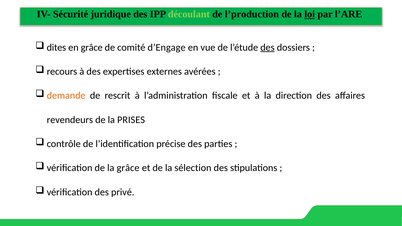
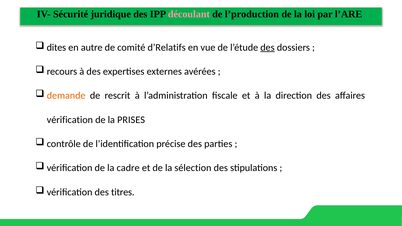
découlant colour: light green -> pink
loi underline: present -> none
en grâce: grâce -> autre
d’Engage: d’Engage -> d’Relatifs
revendeurs at (70, 120): revendeurs -> vérification
la grâce: grâce -> cadre
privé: privé -> titres
